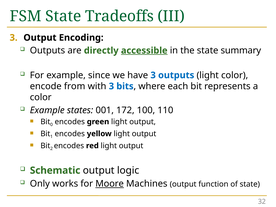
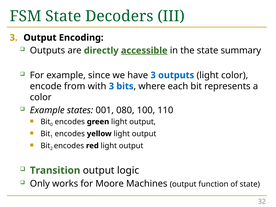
Tradeoffs: Tradeoffs -> Decoders
172: 172 -> 080
Schematic: Schematic -> Transition
Moore underline: present -> none
